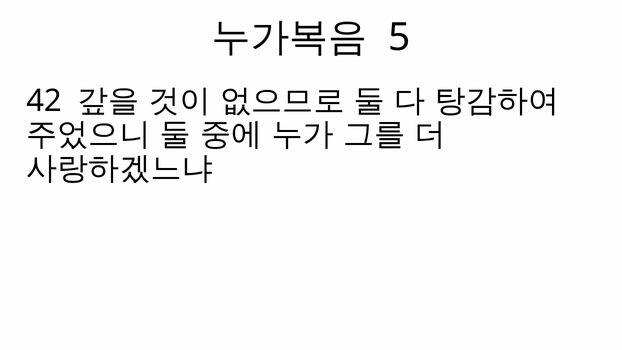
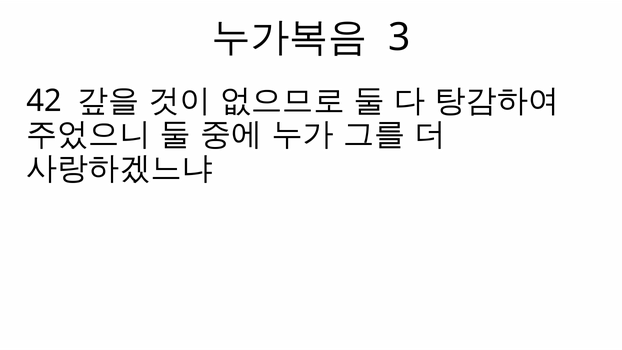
5: 5 -> 3
